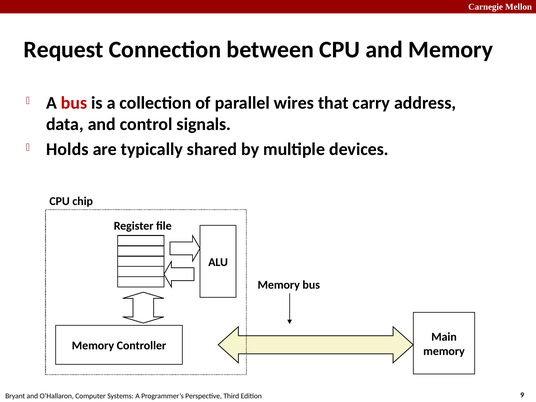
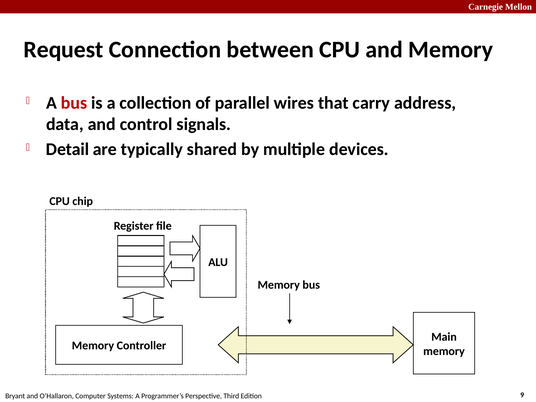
Holds: Holds -> Detail
